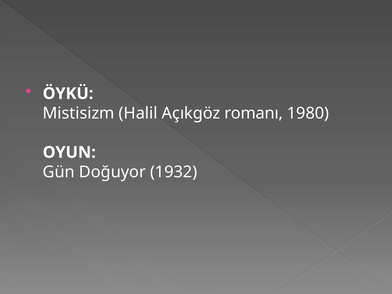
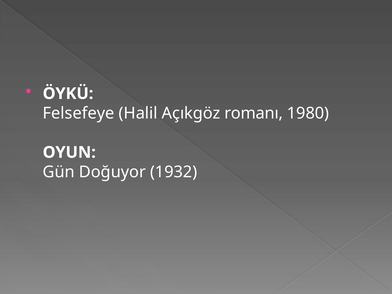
Mistisizm: Mistisizm -> Felsefeye
